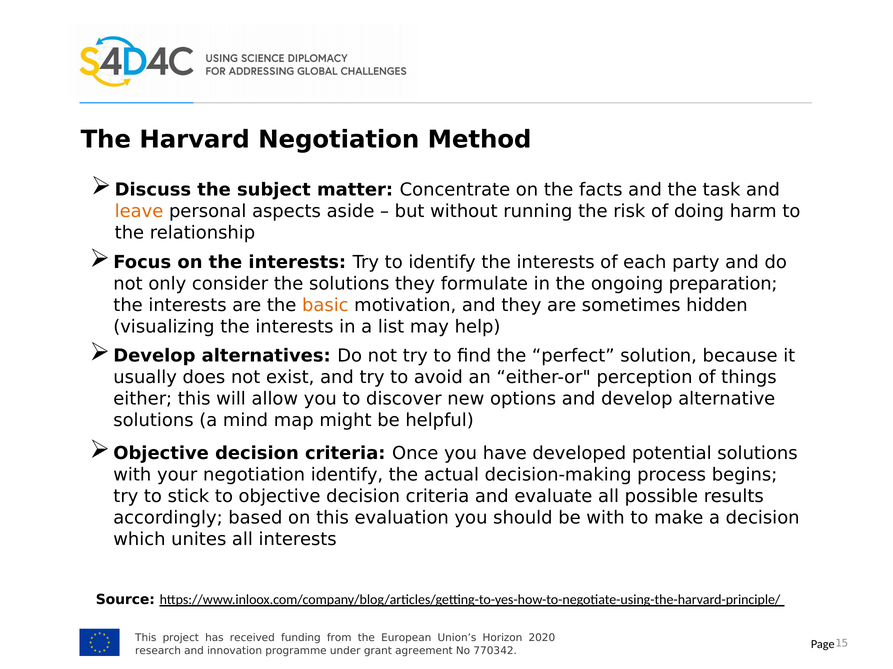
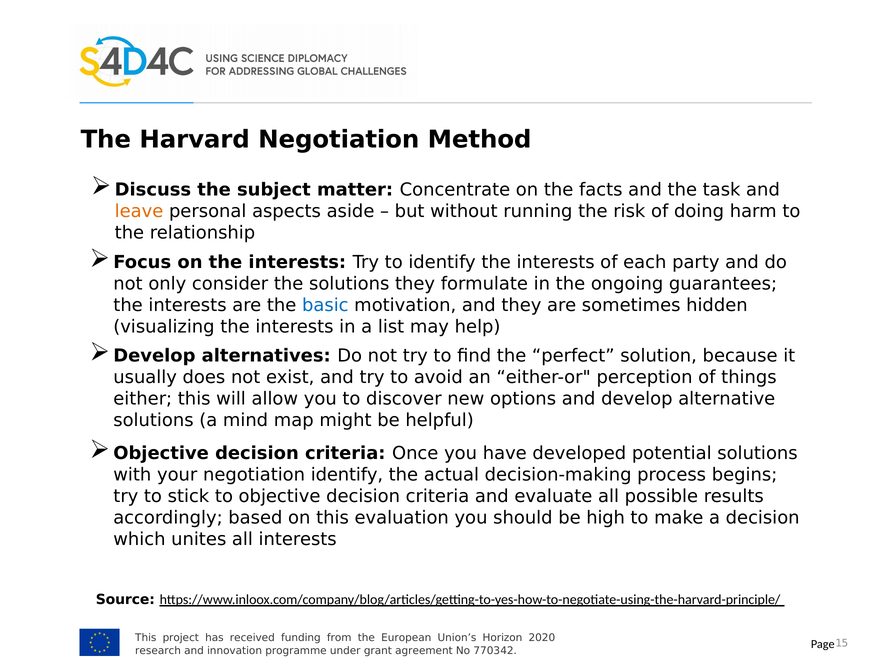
preparation: preparation -> guarantees
basic colour: orange -> blue
be with: with -> high
